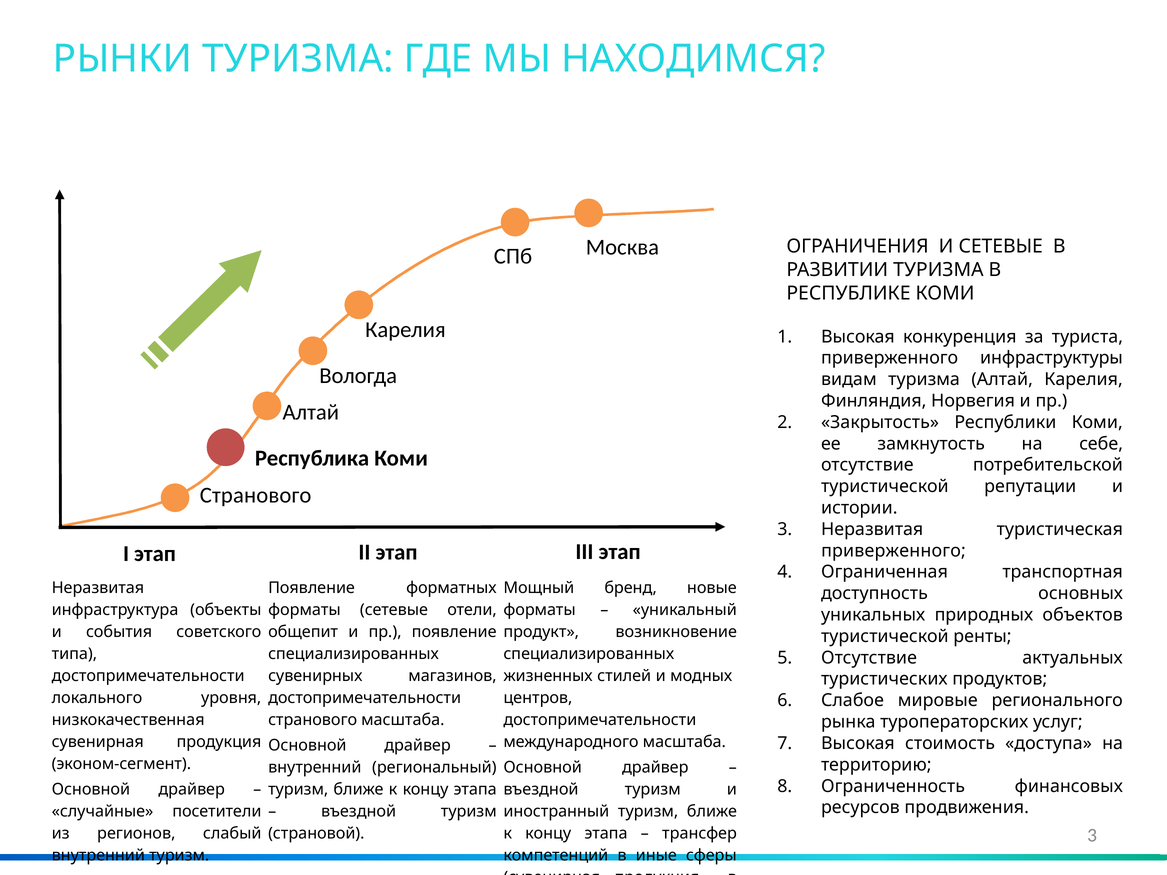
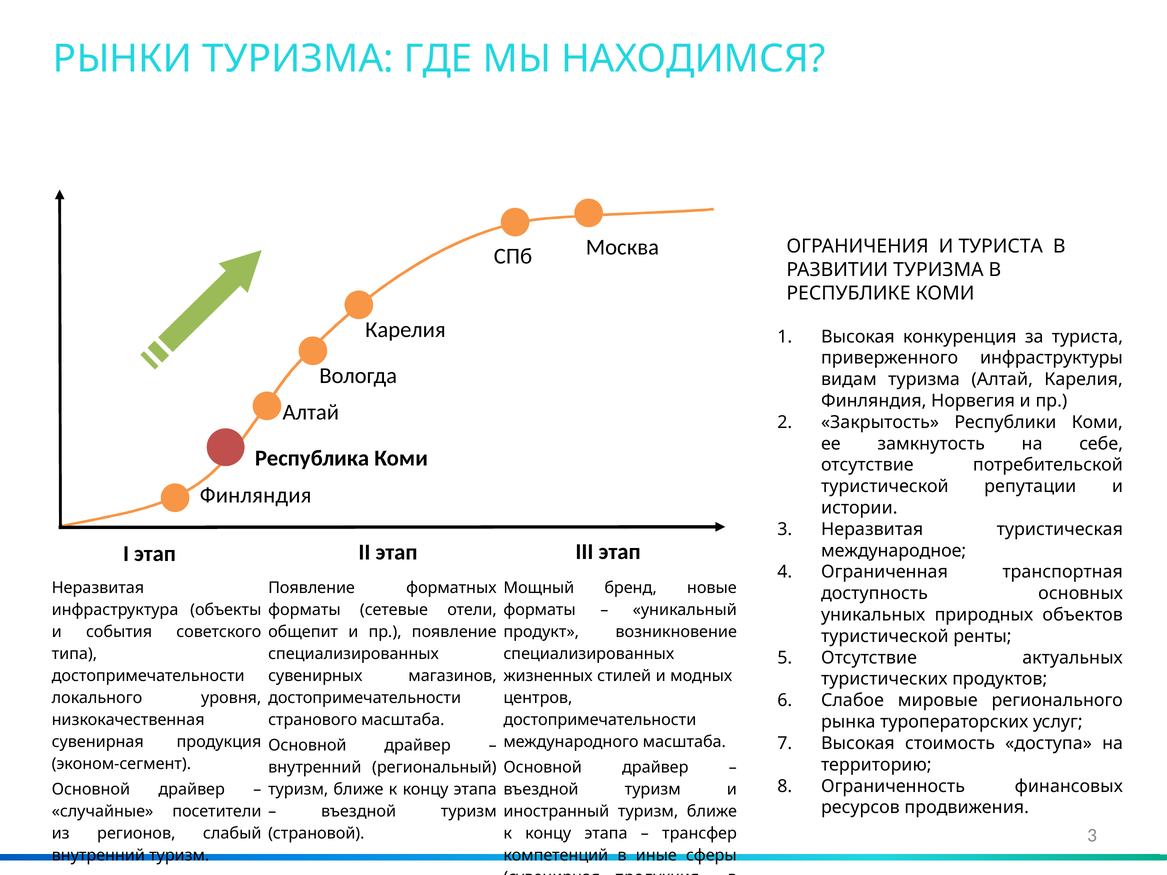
И СЕТЕВЫЕ: СЕТЕВЫЕ -> ТУРИСТА
Странового at (256, 495): Странового -> Финляндия
приверженного at (893, 551): приверженного -> международное
